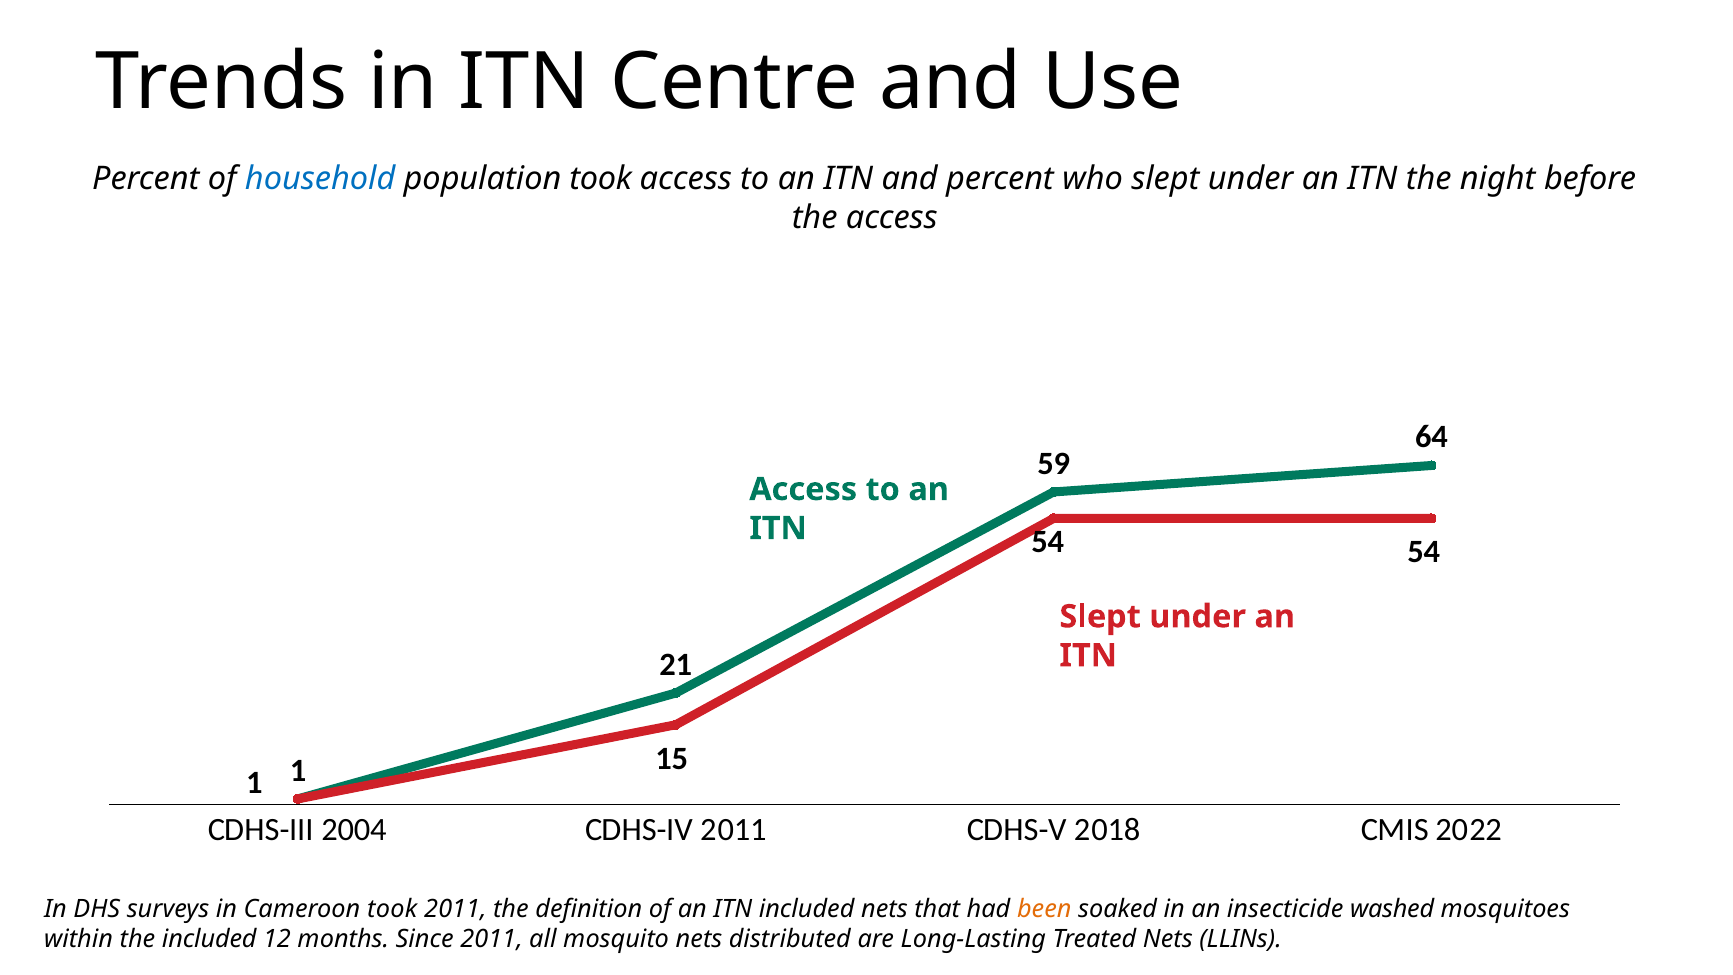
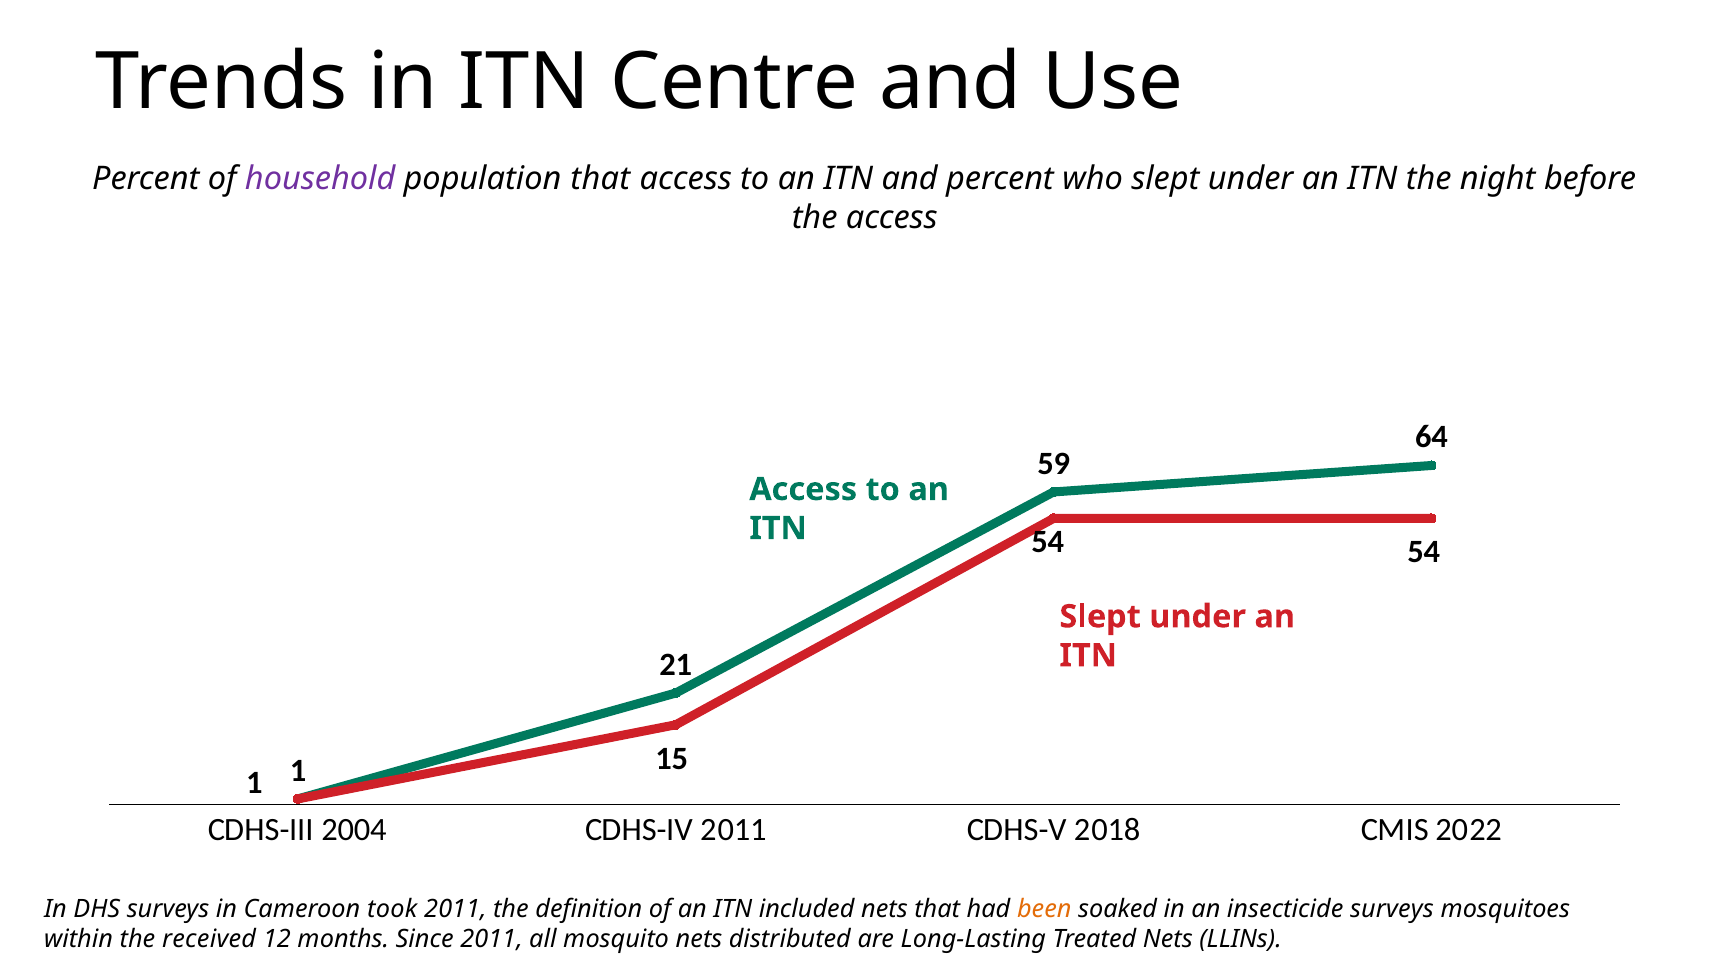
household colour: blue -> purple
population took: took -> that
insecticide washed: washed -> surveys
the included: included -> received
